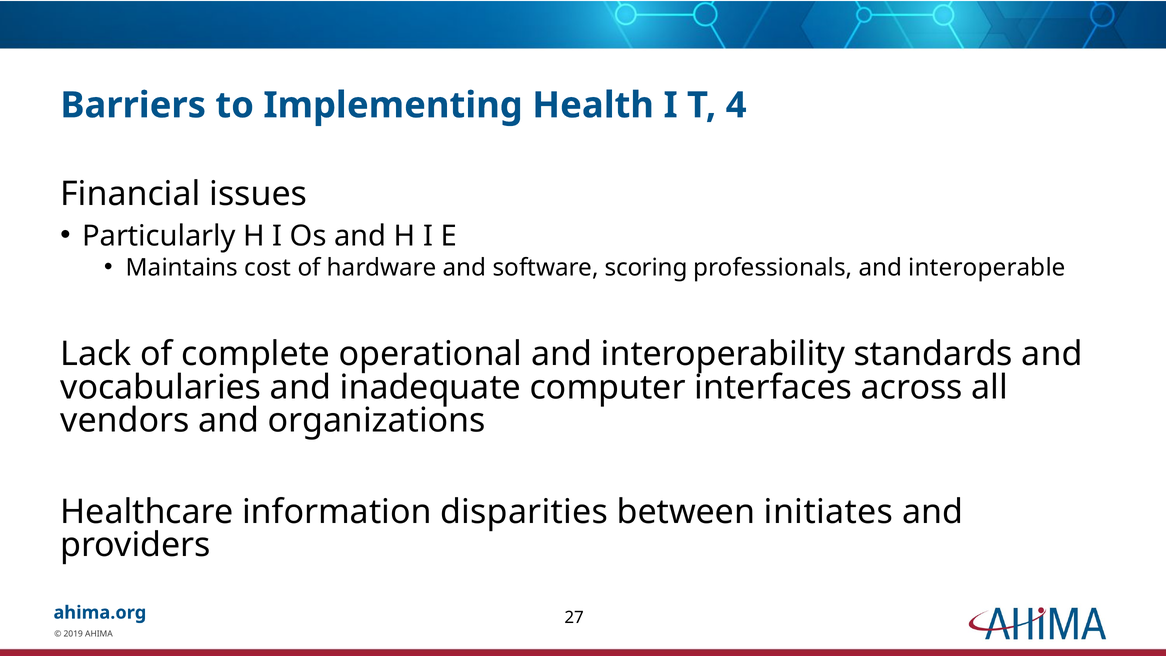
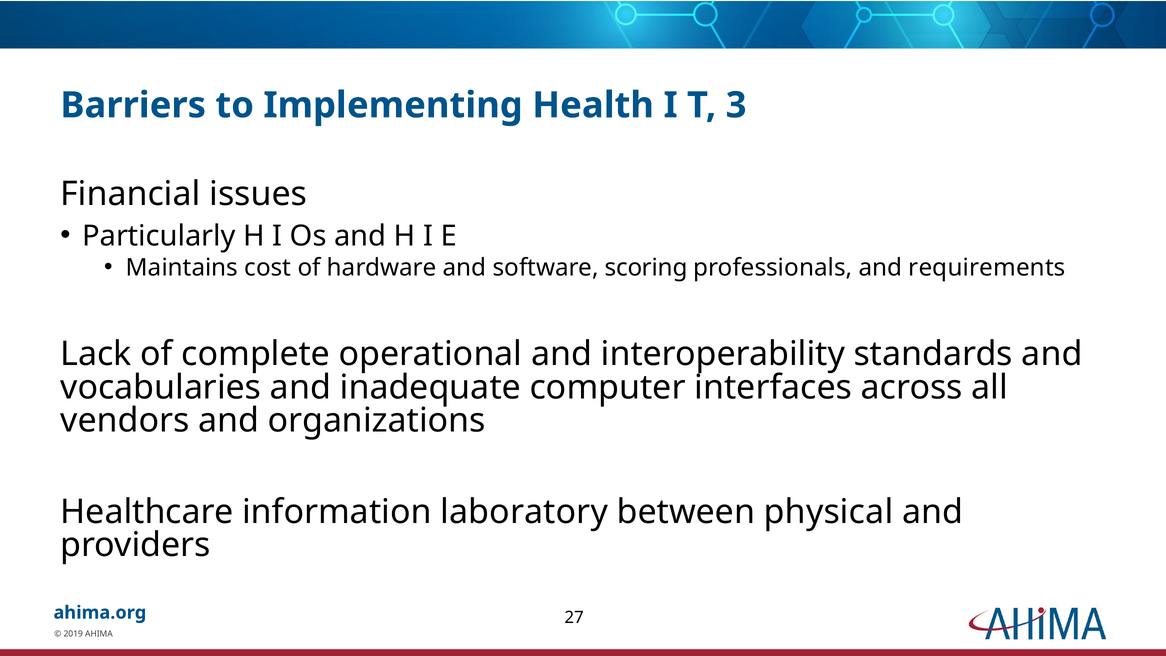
4: 4 -> 3
interoperable: interoperable -> requirements
disparities: disparities -> laboratory
initiates: initiates -> physical
